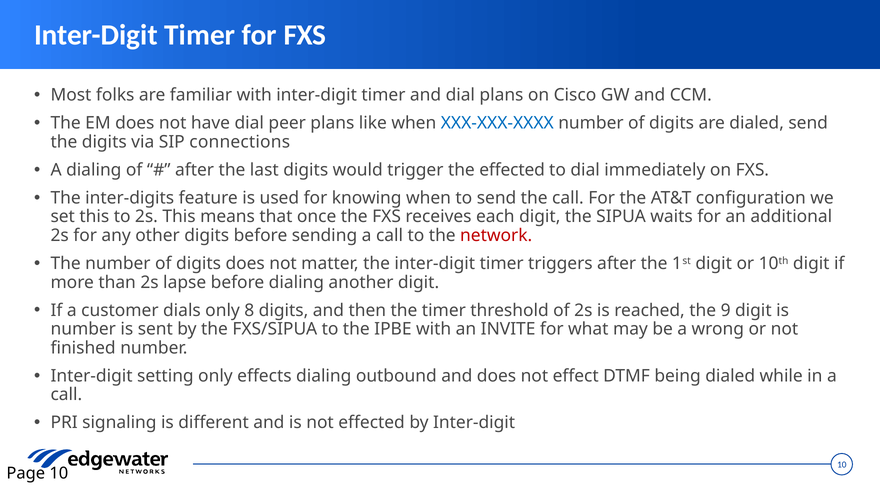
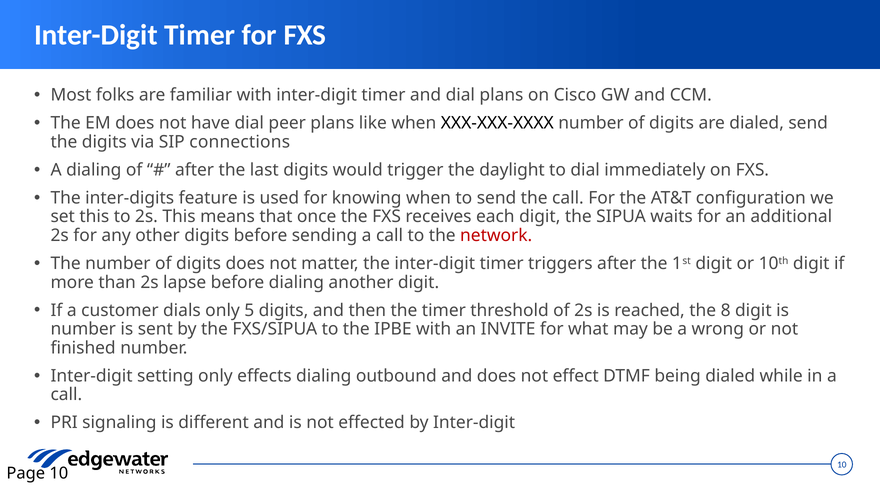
XXX-XXX-XXXX colour: blue -> black
the effected: effected -> daylight
8: 8 -> 5
9: 9 -> 8
